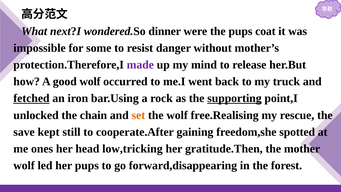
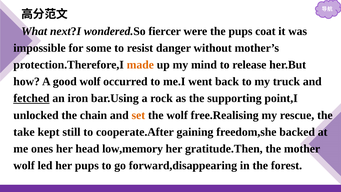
dinner: dinner -> fiercer
made colour: purple -> orange
supporting underline: present -> none
save: save -> take
spotted: spotted -> backed
low,tricking: low,tricking -> low,memory
